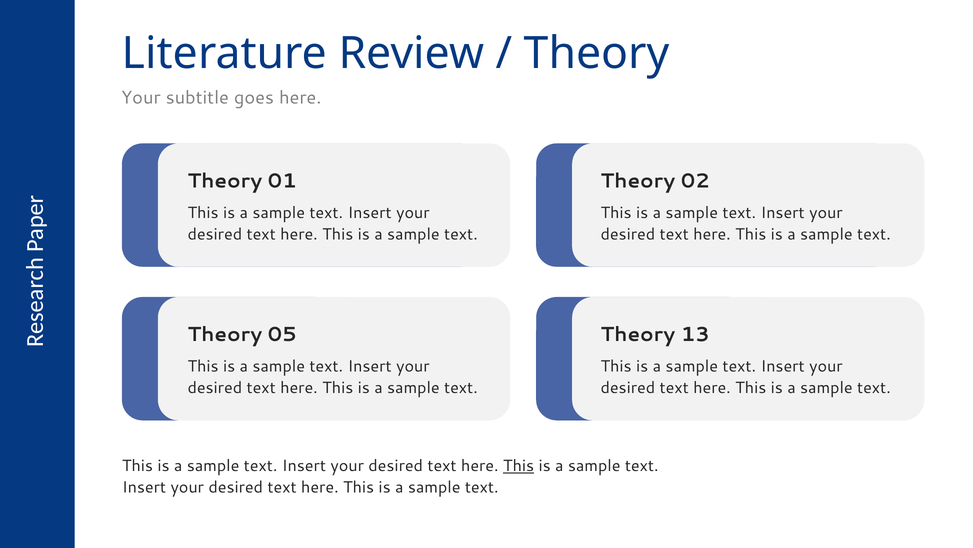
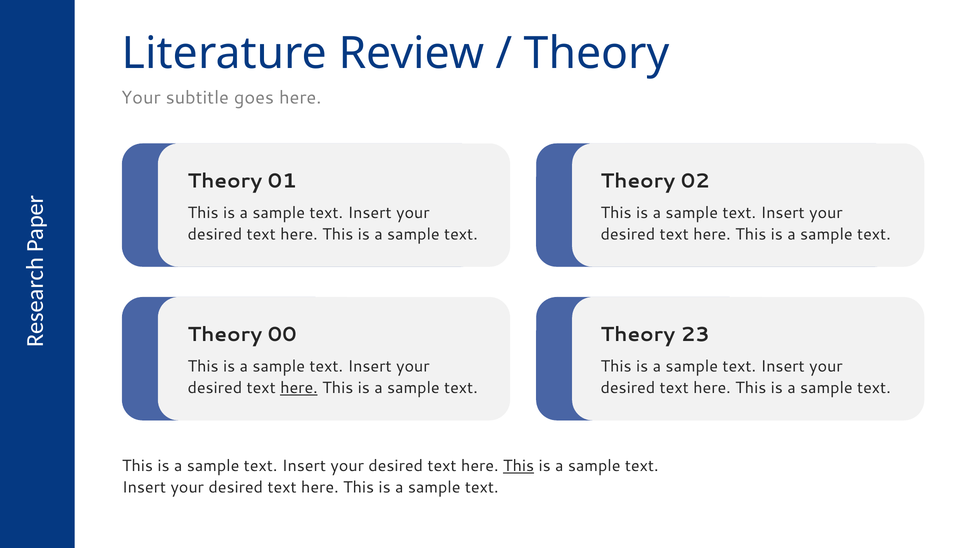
05: 05 -> 00
13: 13 -> 23
here at (299, 387) underline: none -> present
